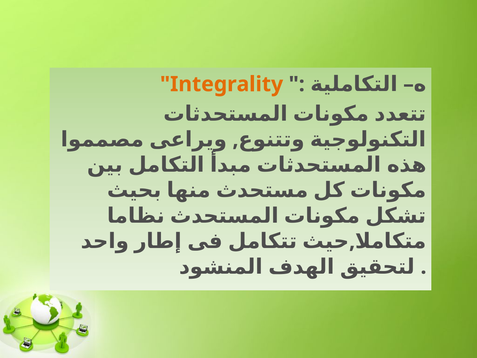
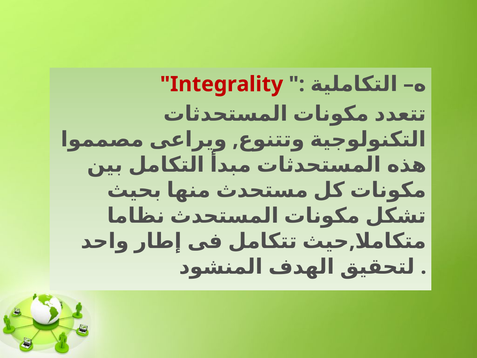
Integrality colour: orange -> red
